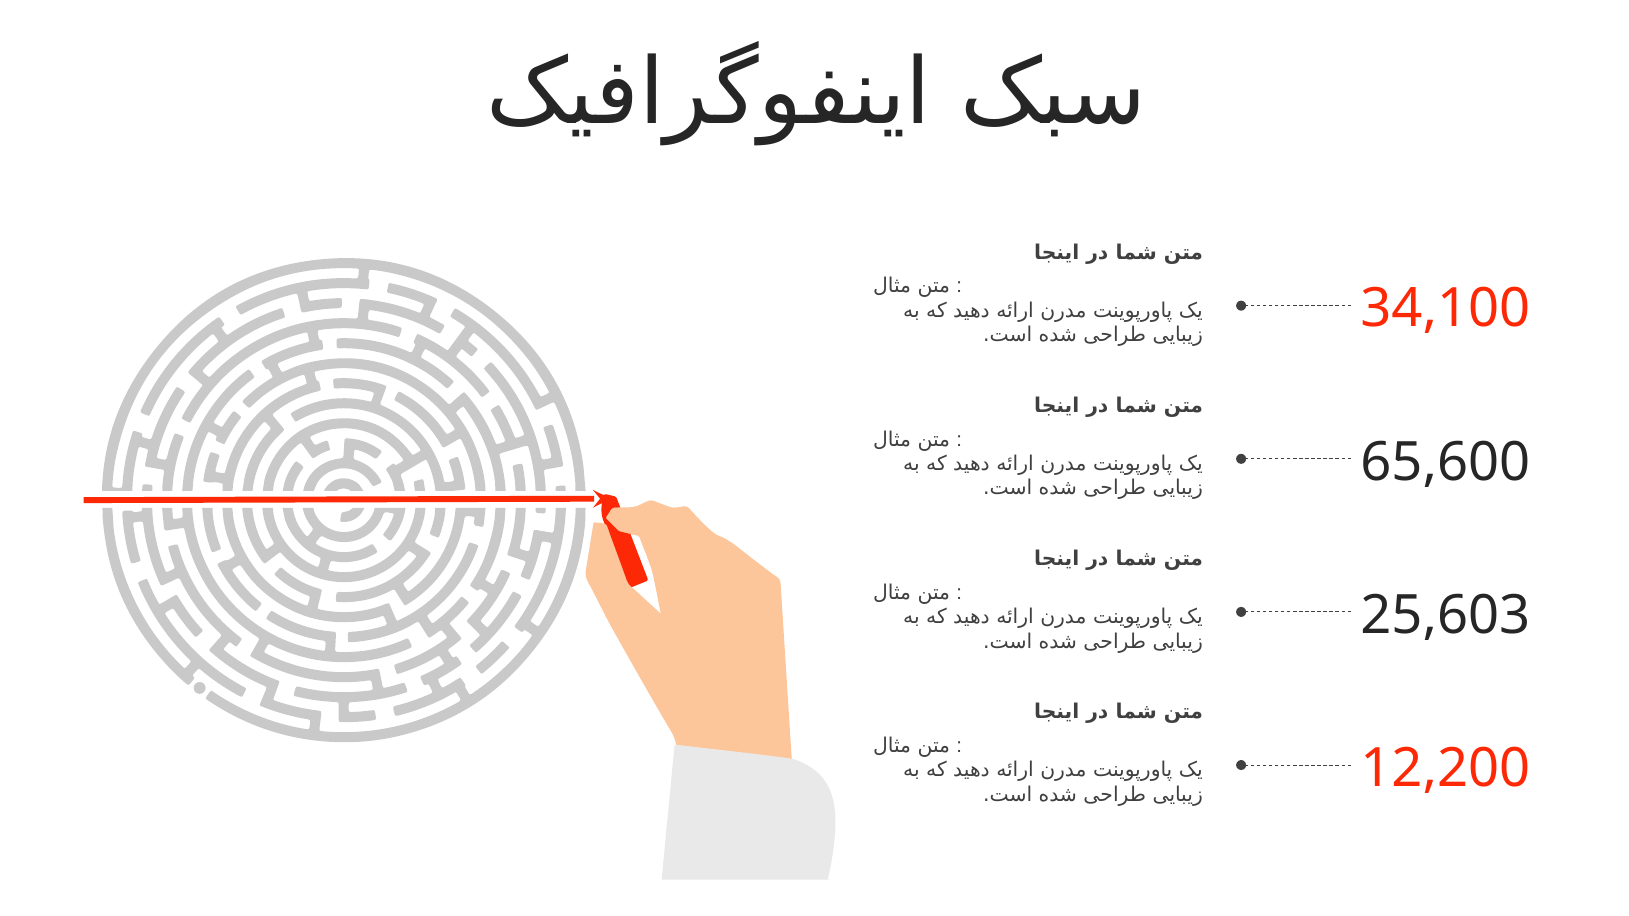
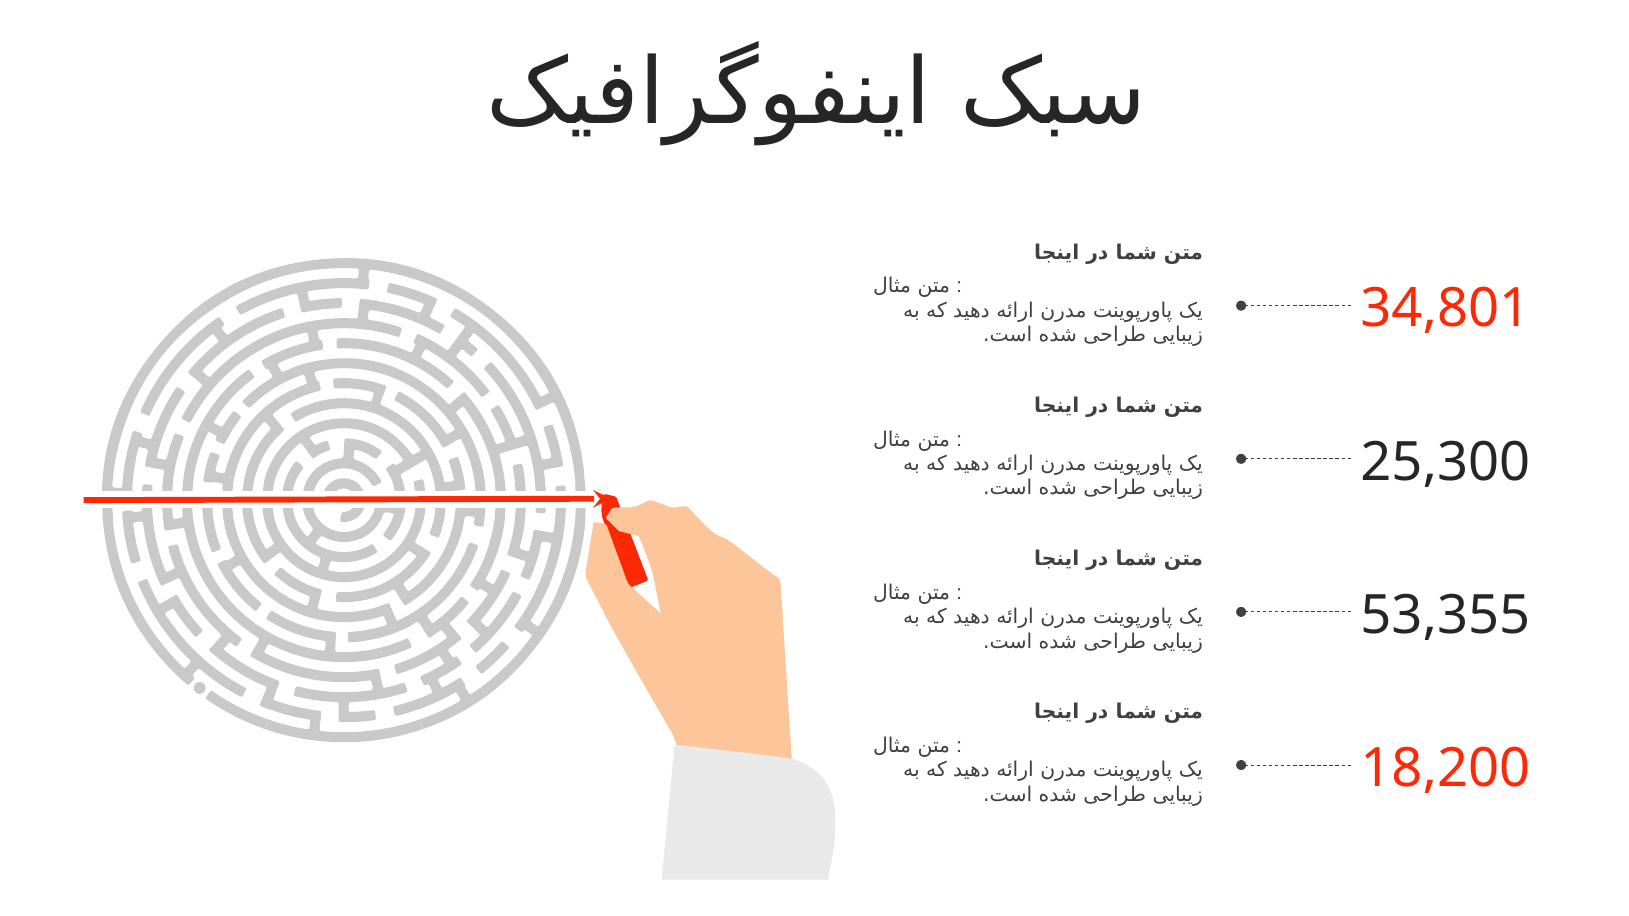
34,100: 34,100 -> 34,801
65,600: 65,600 -> 25,300
25,603: 25,603 -> 53,355
12,200: 12,200 -> 18,200
